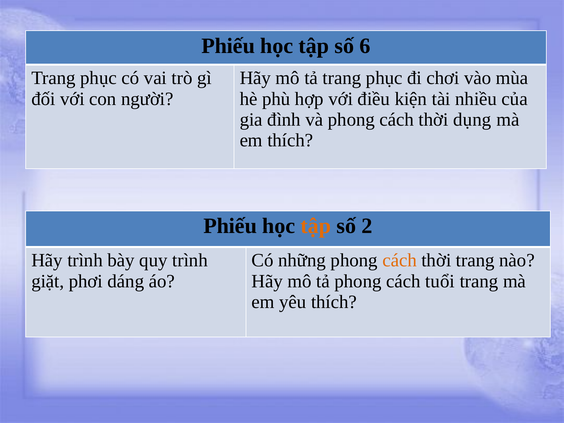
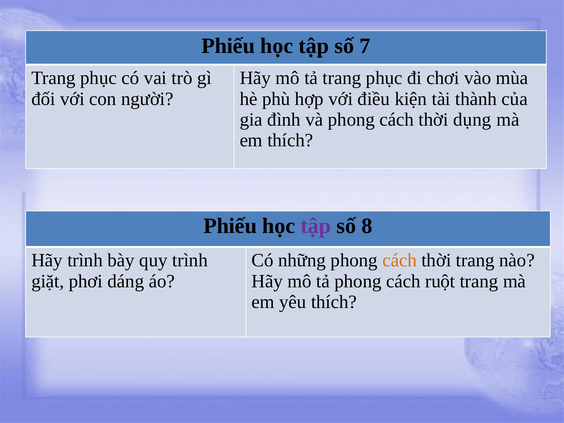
6: 6 -> 7
nhiều: nhiều -> thành
tập at (316, 226) colour: orange -> purple
2: 2 -> 8
tuổi: tuổi -> ruột
